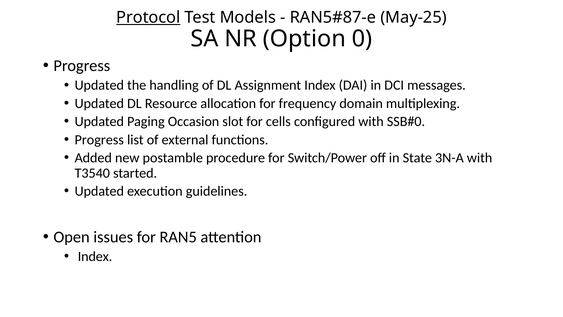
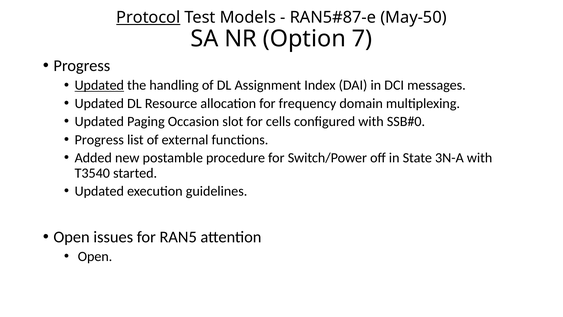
May-25: May-25 -> May-50
0: 0 -> 7
Updated at (99, 85) underline: none -> present
Index at (95, 256): Index -> Open
